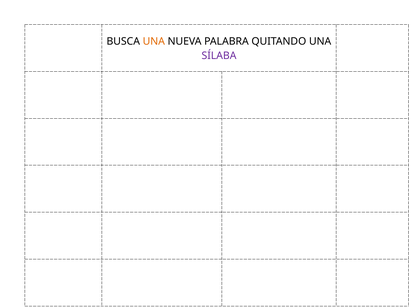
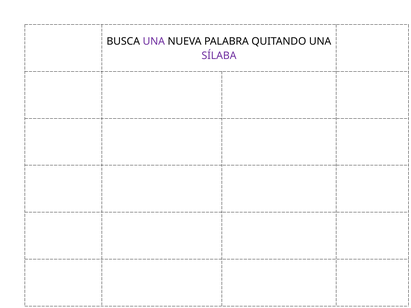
UNA at (154, 41) colour: orange -> purple
